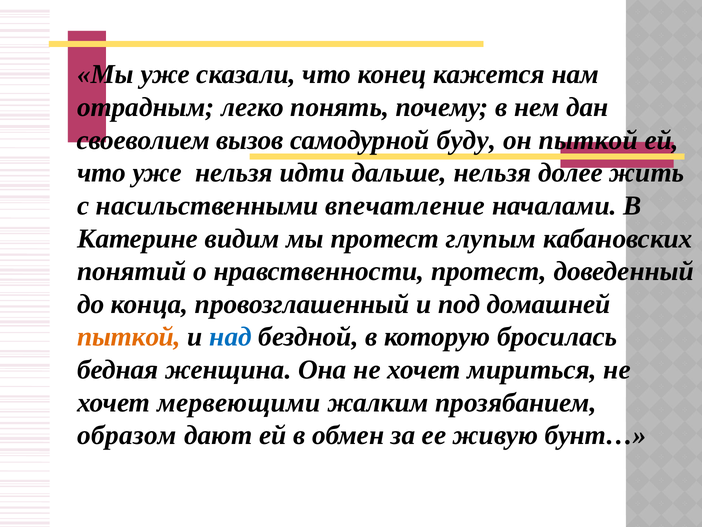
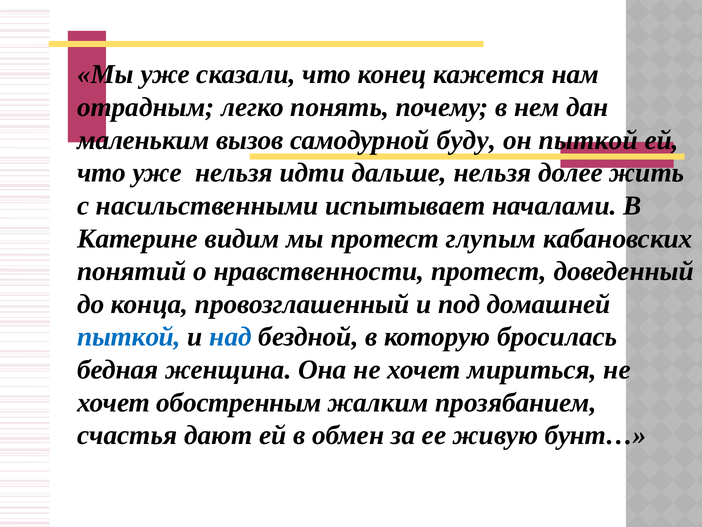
своеволием: своеволием -> маленьким
впечатление: впечатление -> испытывает
пыткой at (129, 337) colour: orange -> blue
мервеющими: мервеющими -> обостренным
образом: образом -> счастья
